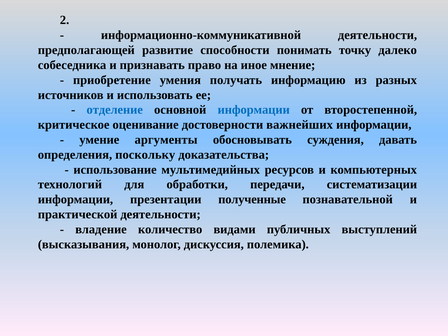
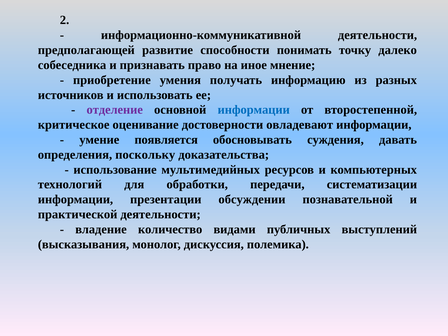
отделение colour: blue -> purple
важнейших: важнейших -> овладевают
аргументы: аргументы -> появляется
полученные: полученные -> обсуждении
